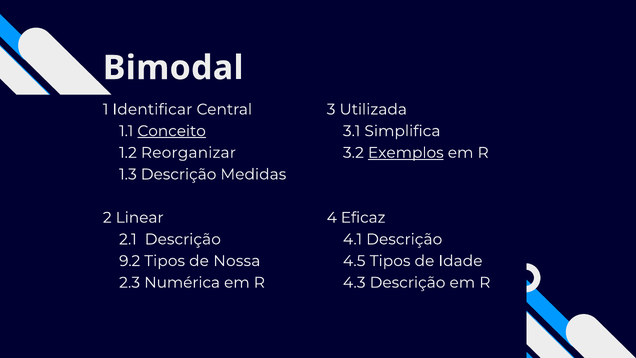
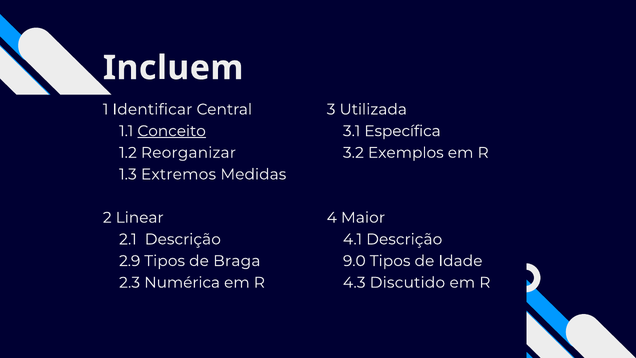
Bimodal: Bimodal -> Incluem
Simplifica: Simplifica -> Específica
Exemplos underline: present -> none
1.3 Descrição: Descrição -> Extremos
Eficaz: Eficaz -> Maior
9.2: 9.2 -> 2.9
Nossa: Nossa -> Braga
4.5: 4.5 -> 9.0
4.3 Descrição: Descrição -> Discutido
